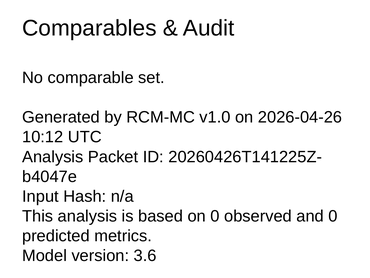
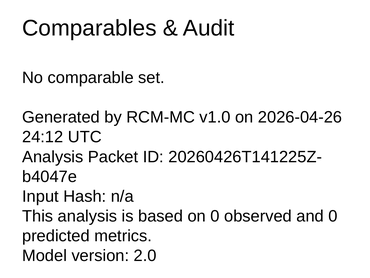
10:12: 10:12 -> 24:12
3.6: 3.6 -> 2.0
